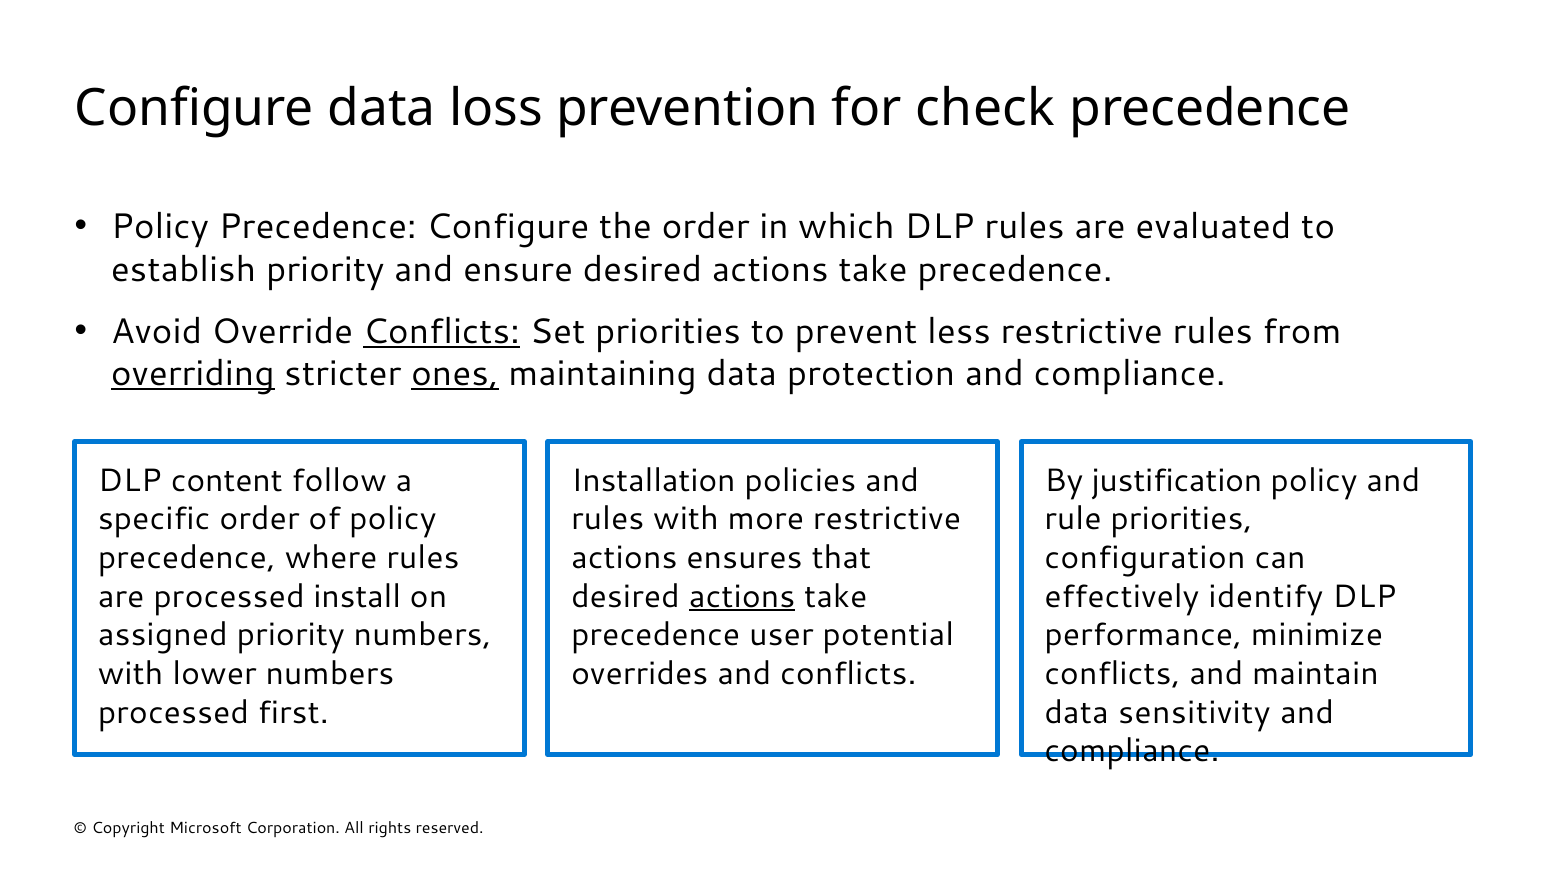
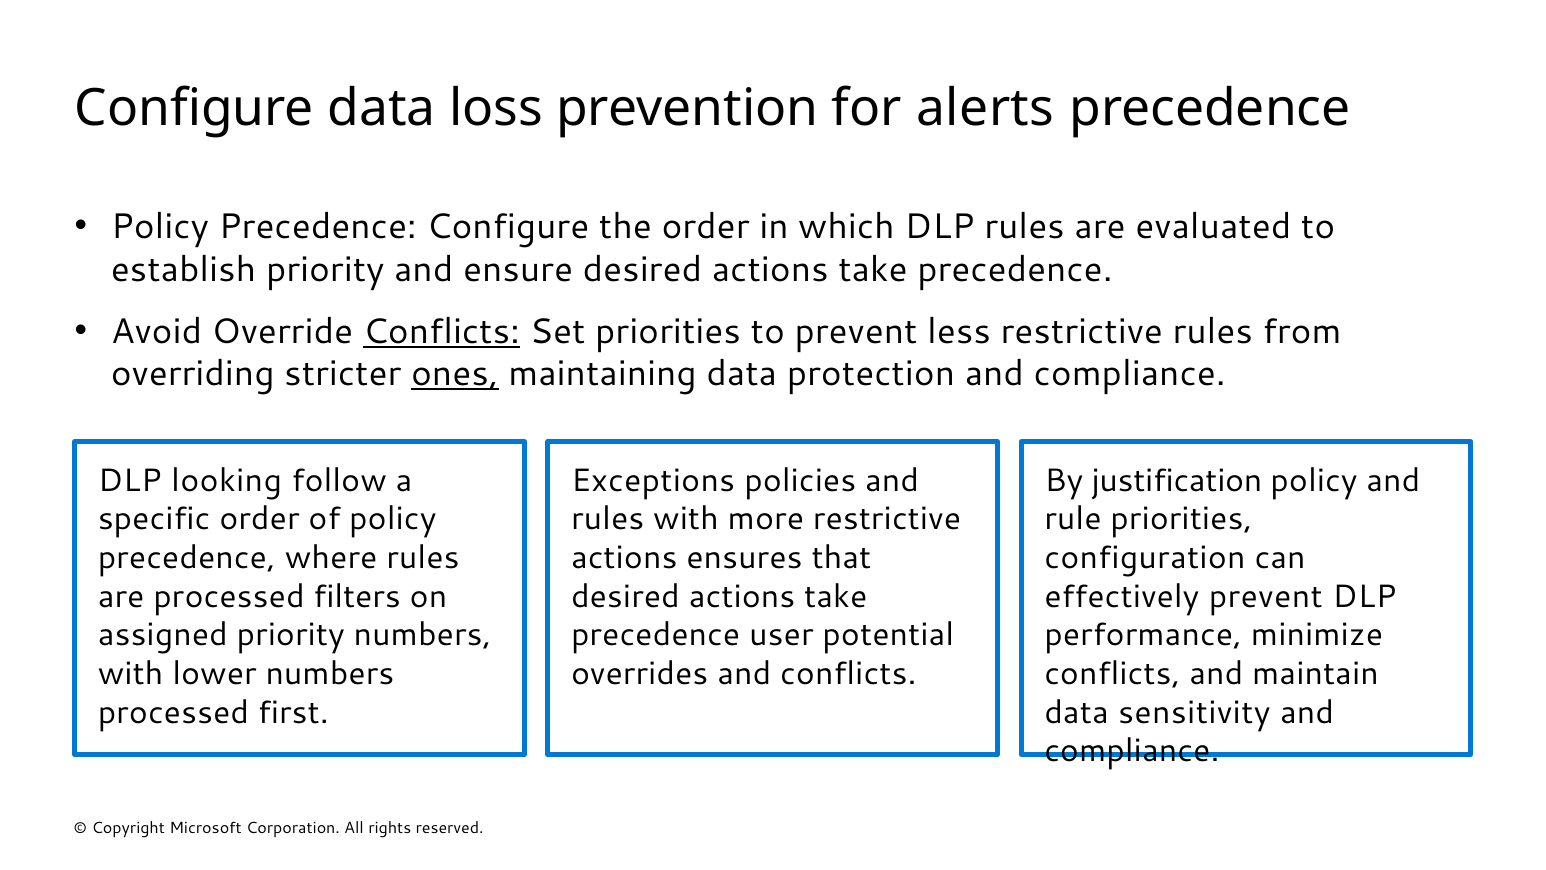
check: check -> alerts
overriding underline: present -> none
content: content -> looking
Installation: Installation -> Exceptions
install: install -> filters
actions at (742, 596) underline: present -> none
effectively identify: identify -> prevent
